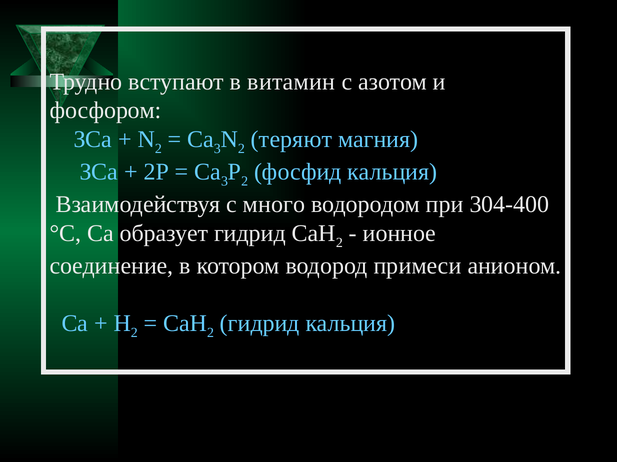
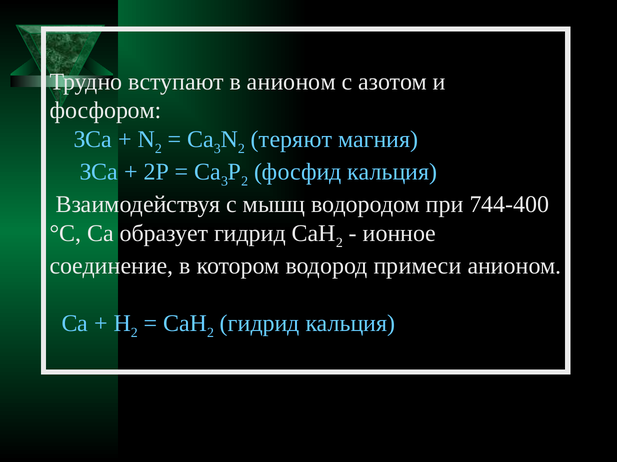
в витамин: витамин -> анионом
много: много -> мышц
304-400: 304-400 -> 744-400
